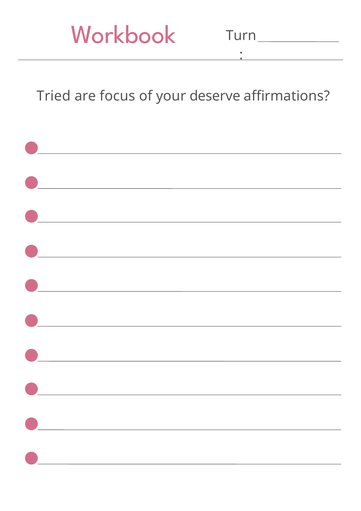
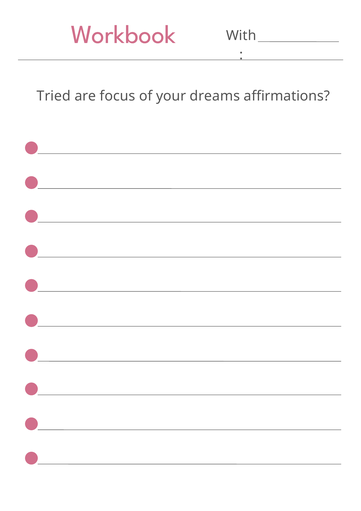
Turn: Turn -> With
deserve: deserve -> dreams
